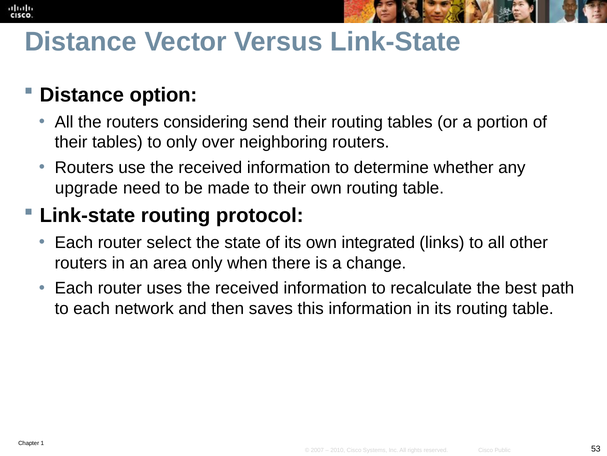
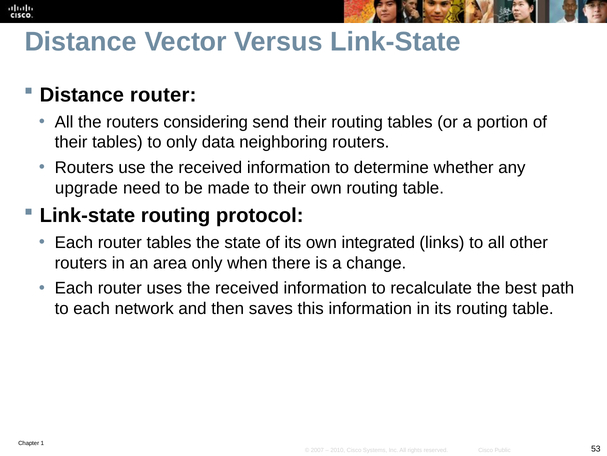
Distance option: option -> router
over: over -> data
router select: select -> tables
